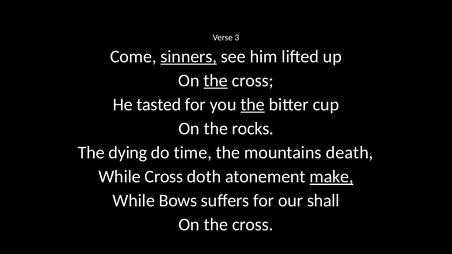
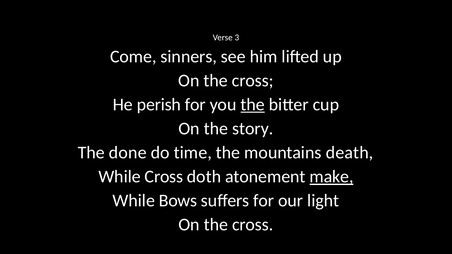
sinners underline: present -> none
the at (216, 81) underline: present -> none
tasted: tasted -> perish
rocks: rocks -> story
dying: dying -> done
shall: shall -> light
